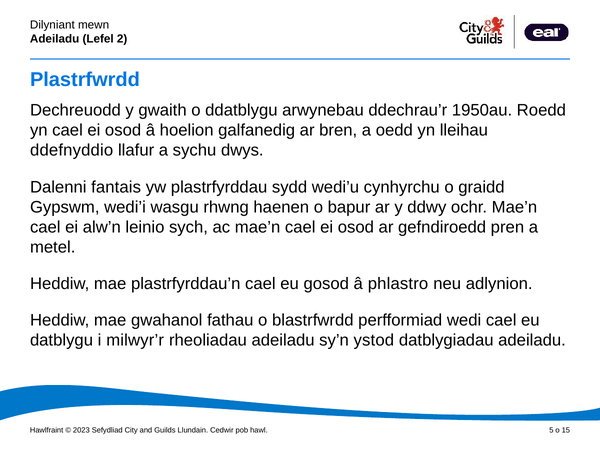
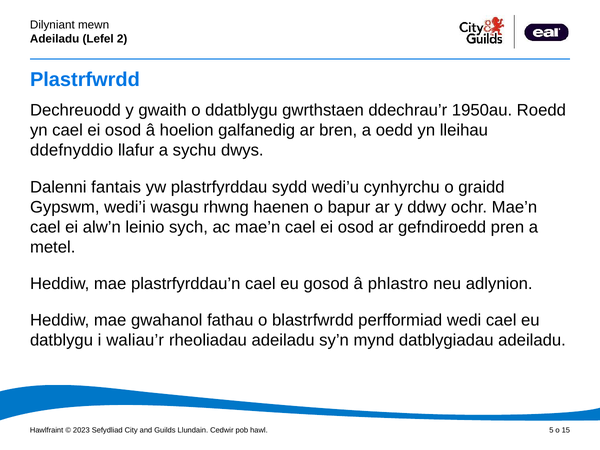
arwynebau: arwynebau -> gwrthstaen
milwyr’r: milwyr’r -> waliau’r
ystod: ystod -> mynd
